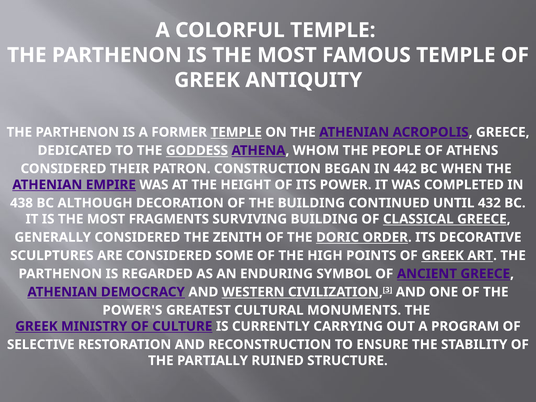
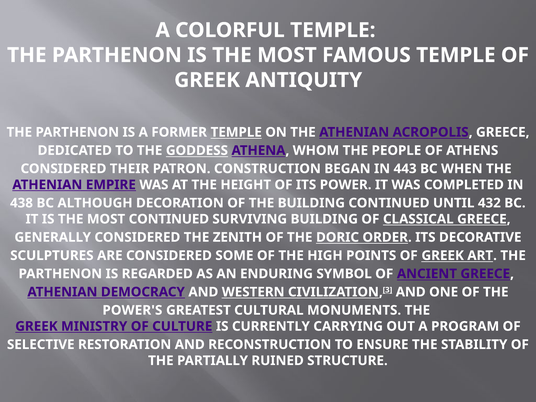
442: 442 -> 443
MOST FRAGMENTS: FRAGMENTS -> CONTINUED
